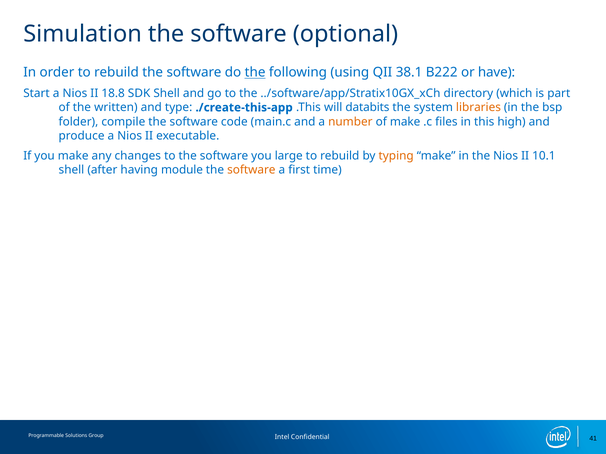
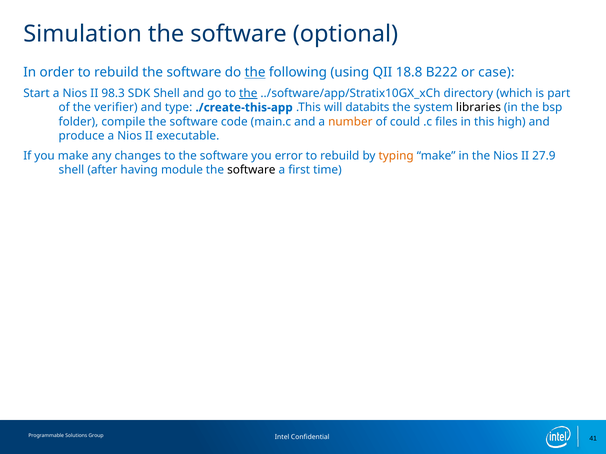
38.1: 38.1 -> 18.8
have: have -> case
18.8: 18.8 -> 98.3
the at (248, 93) underline: none -> present
written: written -> verifier
libraries colour: orange -> black
of make: make -> could
large: large -> error
10.1: 10.1 -> 27.9
software at (251, 170) colour: orange -> black
